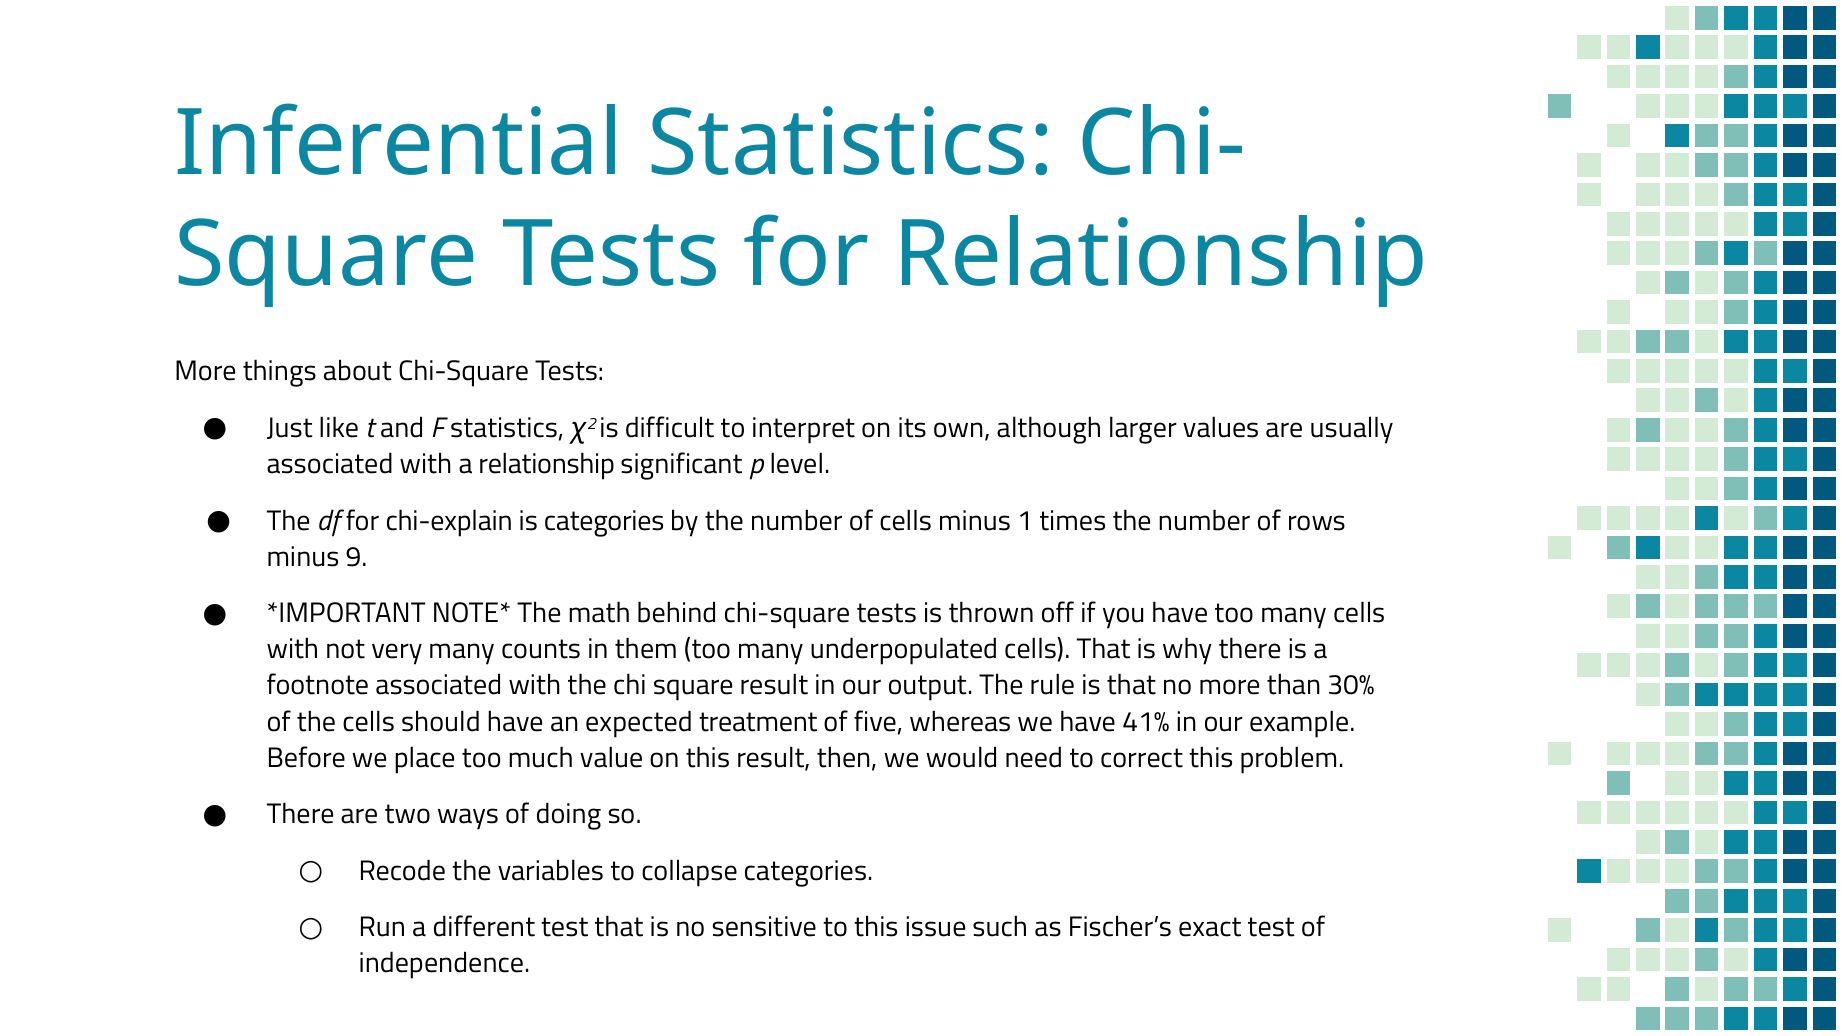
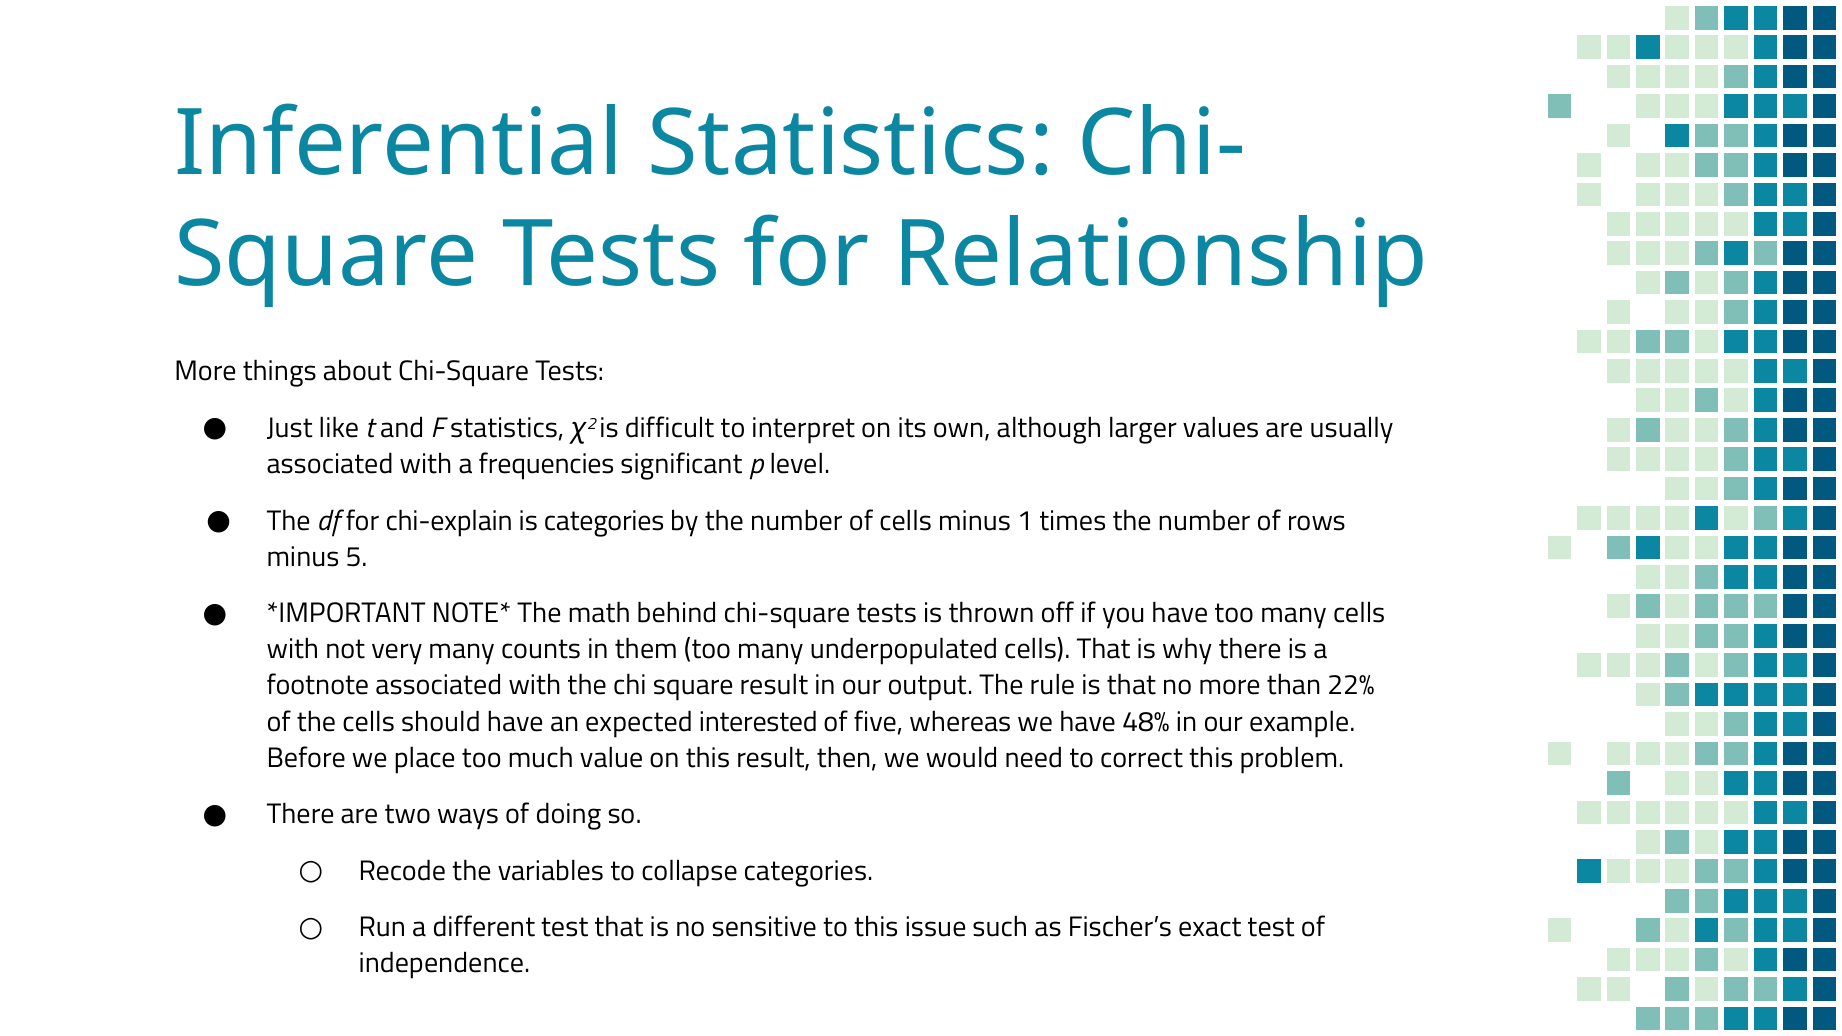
a relationship: relationship -> frequencies
9: 9 -> 5
30%: 30% -> 22%
treatment: treatment -> interested
41%: 41% -> 48%
